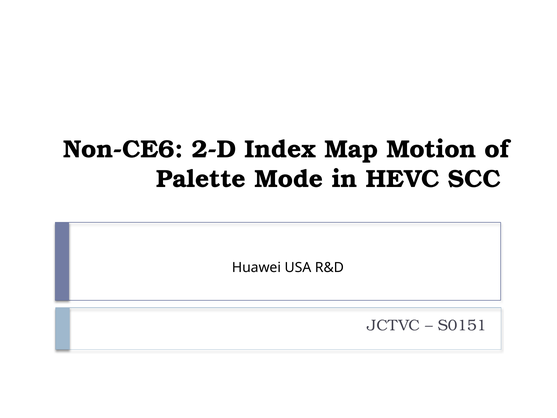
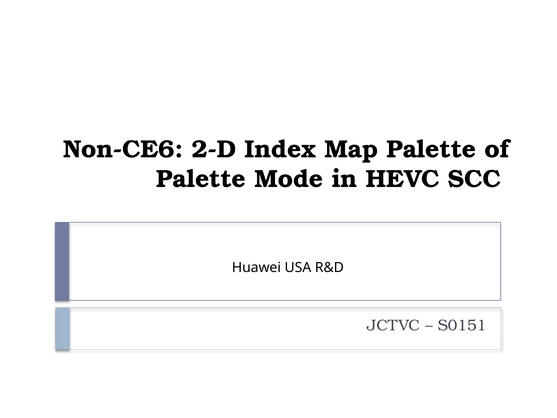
Map Motion: Motion -> Palette
